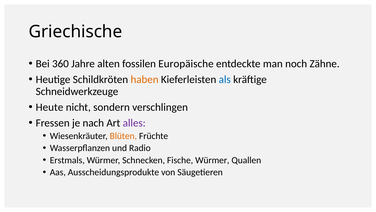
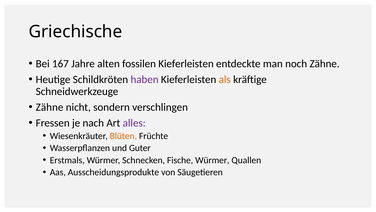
360: 360 -> 167
fossilen Europäische: Europäische -> Kieferleisten
haben colour: orange -> purple
als colour: blue -> orange
Heute at (50, 107): Heute -> Zähne
Radio: Radio -> Guter
